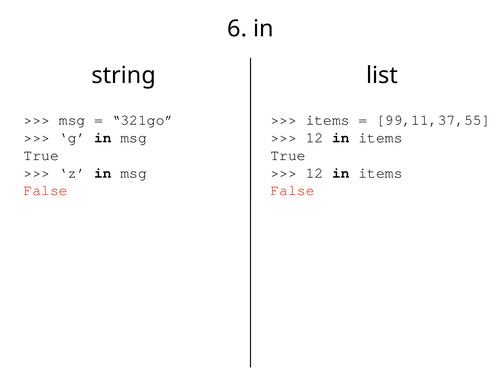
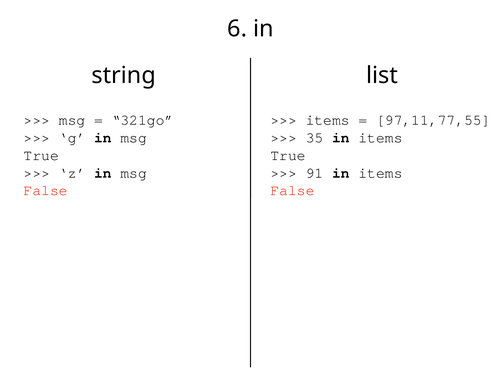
99,11,37,55: 99,11,37,55 -> 97,11,77,55
12 at (314, 138): 12 -> 35
12 at (314, 173): 12 -> 91
